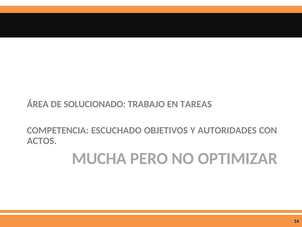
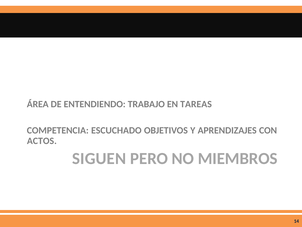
SOLUCIONADO: SOLUCIONADO -> ENTENDIENDO
AUTORIDADES: AUTORIDADES -> APRENDIZAJES
MUCHA: MUCHA -> SIGUEN
OPTIMIZAR: OPTIMIZAR -> MIEMBROS
